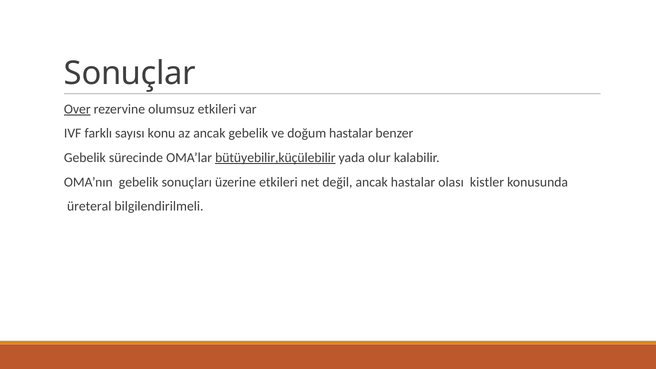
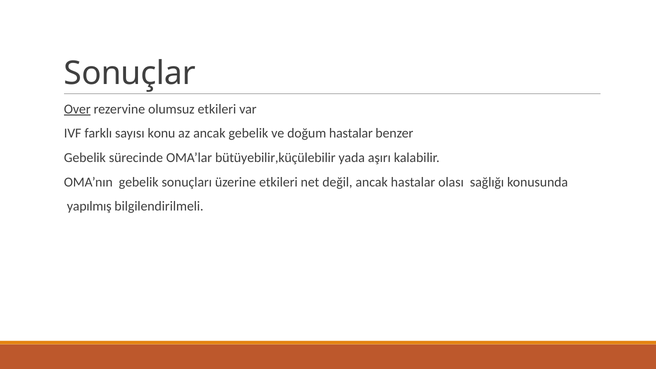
bütüyebilir,küçülebilir underline: present -> none
olur: olur -> aşırı
kistler: kistler -> sağlığı
üreteral: üreteral -> yapılmış
